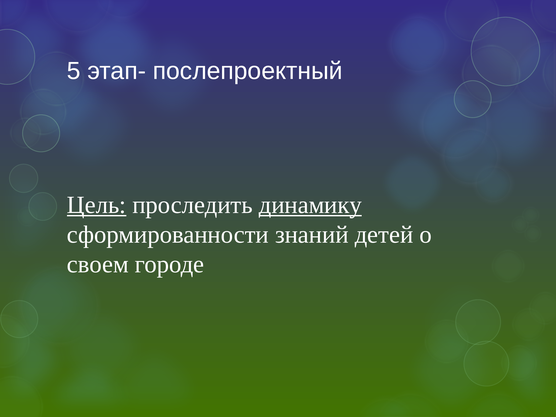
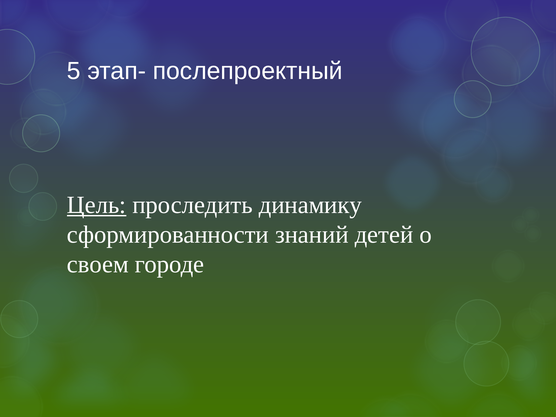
динамику underline: present -> none
